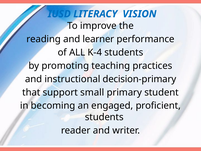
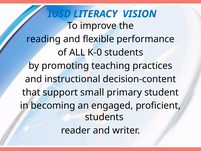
learner: learner -> flexible
K-4: K-4 -> K-0
decision-primary: decision-primary -> decision-content
